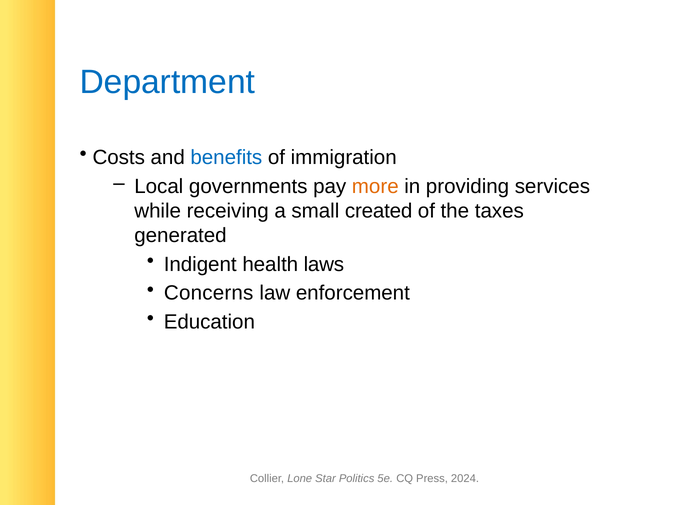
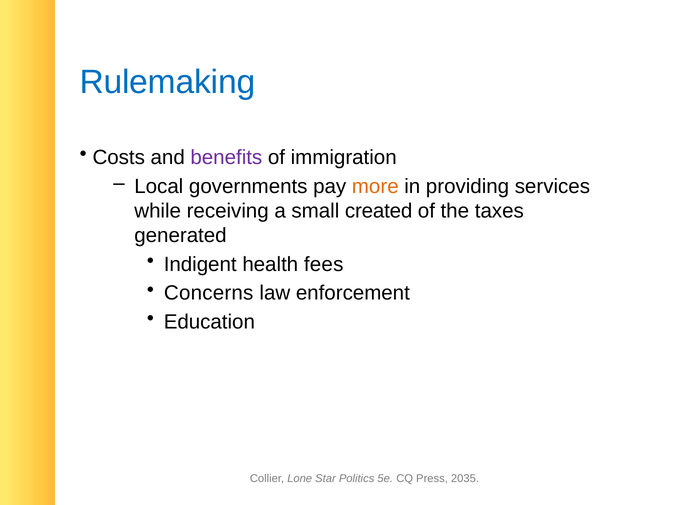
Department: Department -> Rulemaking
benefits colour: blue -> purple
laws: laws -> fees
2024: 2024 -> 2035
